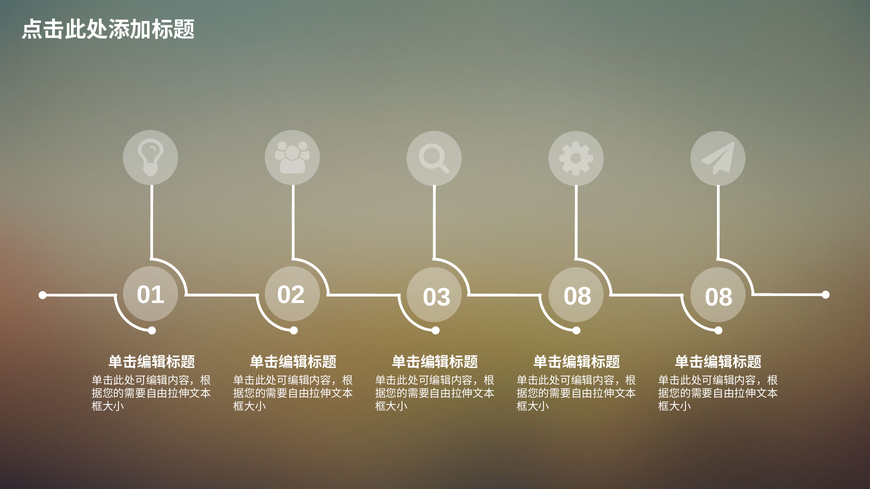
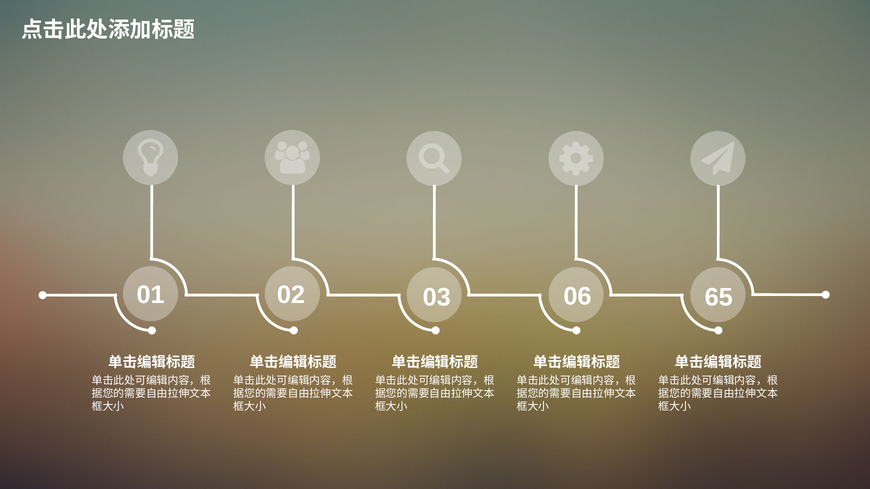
03 08: 08 -> 06
02 08: 08 -> 65
